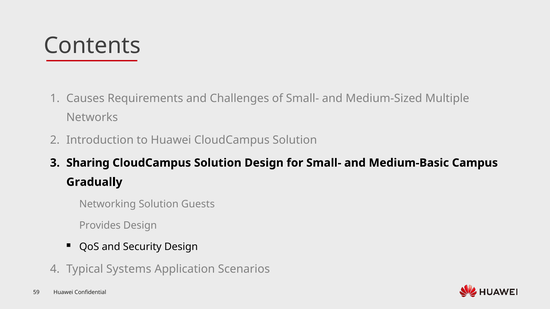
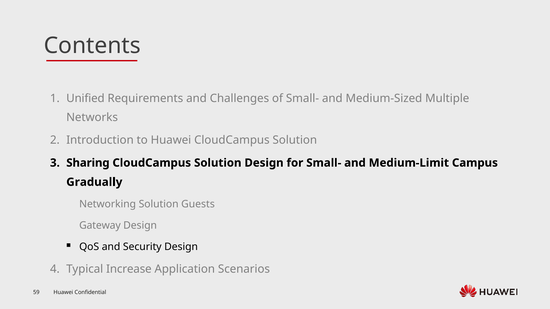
Causes: Causes -> Unified
Medium-Basic: Medium-Basic -> Medium-Limit
Provides: Provides -> Gateway
Systems: Systems -> Increase
